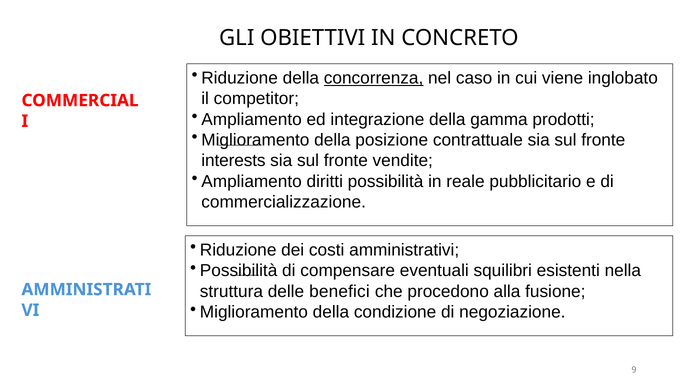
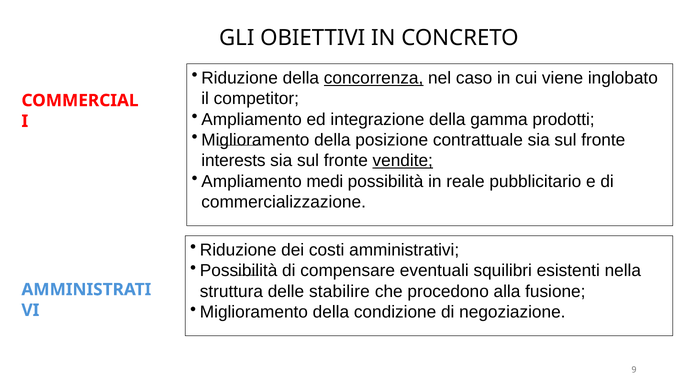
vendite underline: none -> present
diritti: diritti -> medi
benefici: benefici -> stabilire
